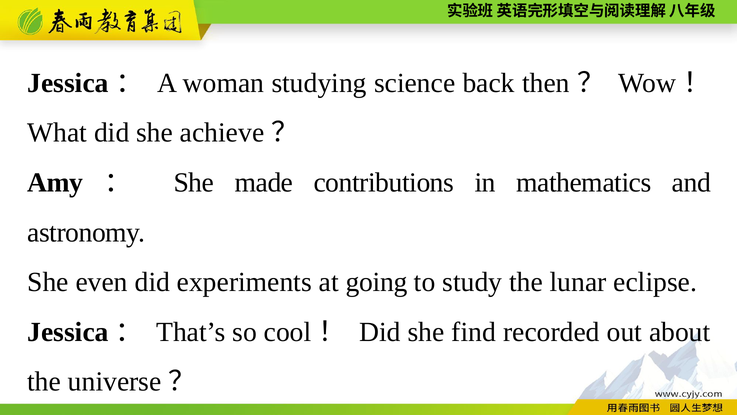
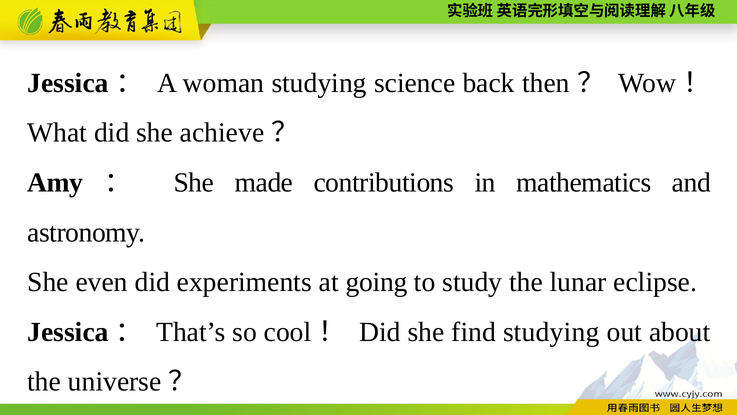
find recorded: recorded -> studying
